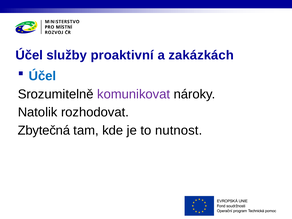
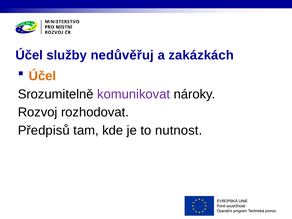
proaktivní: proaktivní -> nedůvěřuj
Účel at (42, 76) colour: blue -> orange
Natolik: Natolik -> Rozvoj
Zbytečná: Zbytečná -> Předpisů
